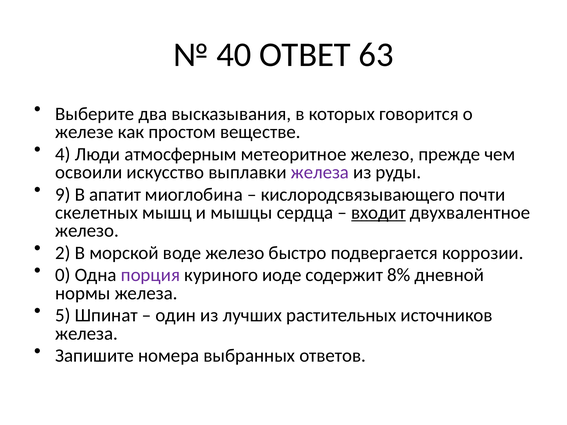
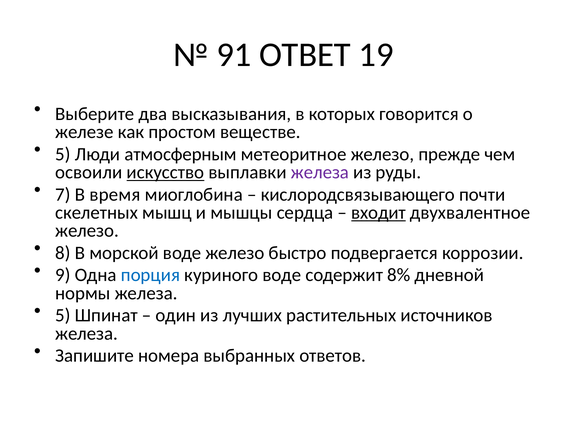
40: 40 -> 91
63: 63 -> 19
4 at (63, 154): 4 -> 5
искусство underline: none -> present
9: 9 -> 7
апатит: апатит -> время
2: 2 -> 8
0: 0 -> 9
порция colour: purple -> blue
куриного иоде: иоде -> воде
